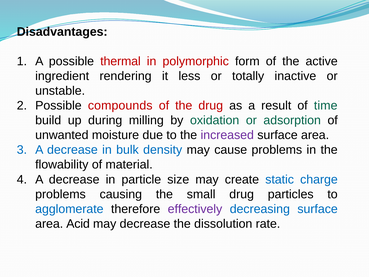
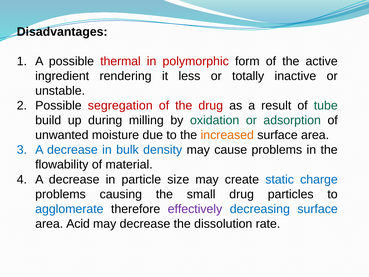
compounds: compounds -> segregation
time: time -> tube
increased colour: purple -> orange
